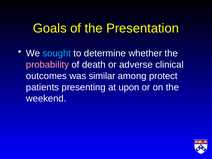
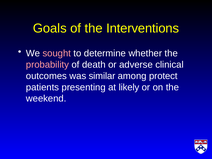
Presentation: Presentation -> Interventions
sought colour: light blue -> pink
upon: upon -> likely
